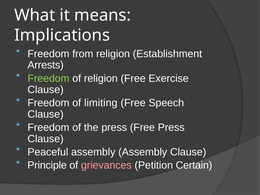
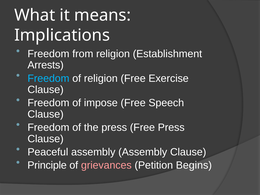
Freedom at (48, 78) colour: light green -> light blue
limiting: limiting -> impose
Certain: Certain -> Begins
